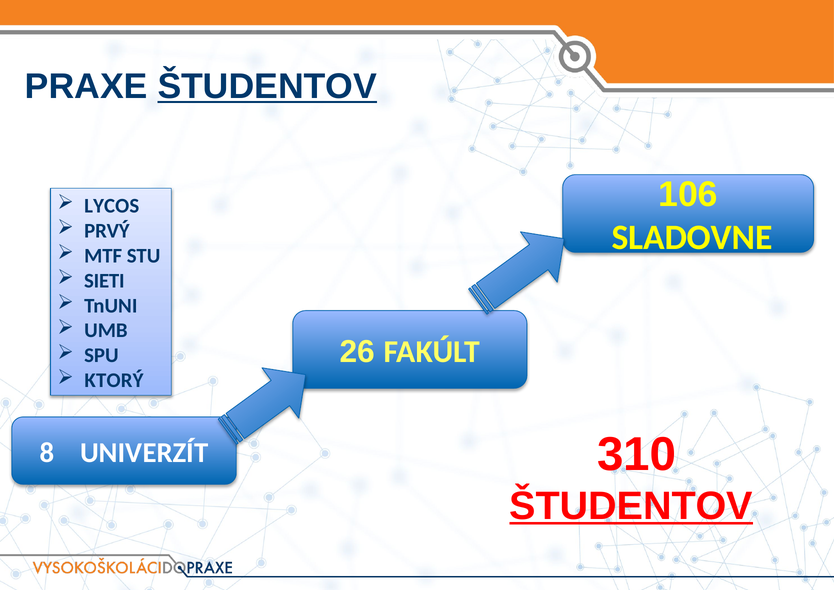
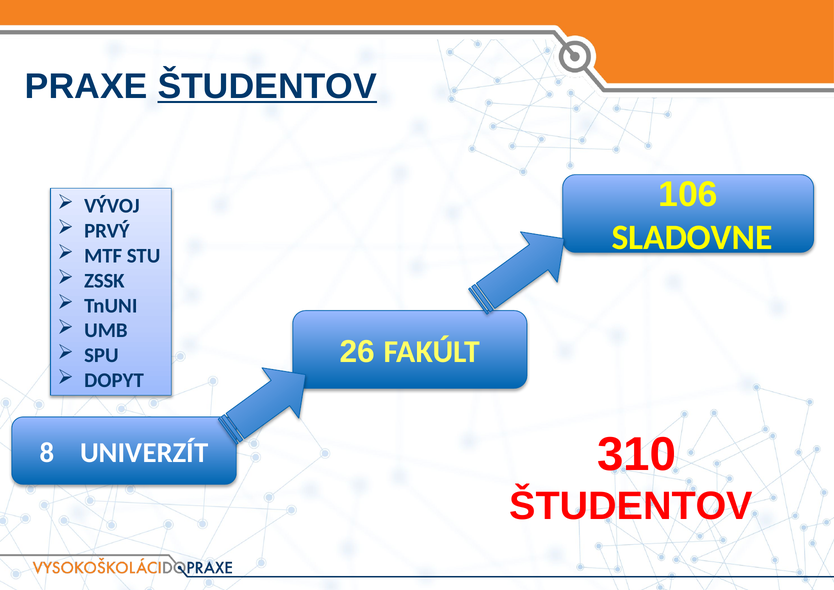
LYCOS: LYCOS -> VÝVOJ
SIETI: SIETI -> ZSSK
KTORÝ: KTORÝ -> DOPYT
ŠTUDENTOV at (631, 506) underline: present -> none
